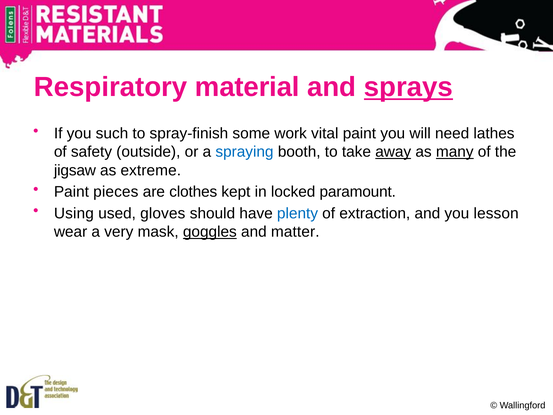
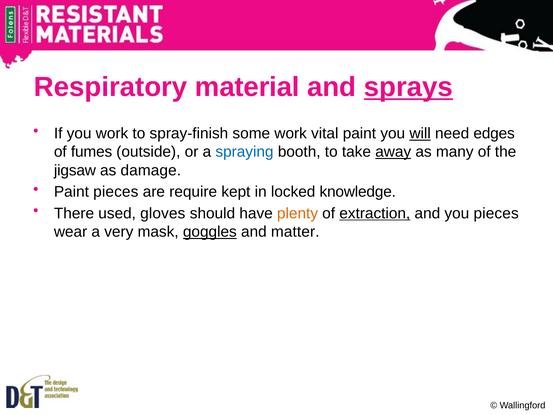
you such: such -> work
will underline: none -> present
lathes: lathes -> edges
safety: safety -> fumes
many underline: present -> none
extreme: extreme -> damage
clothes: clothes -> require
paramount: paramount -> knowledge
Using: Using -> There
plenty colour: blue -> orange
extraction underline: none -> present
you lesson: lesson -> pieces
